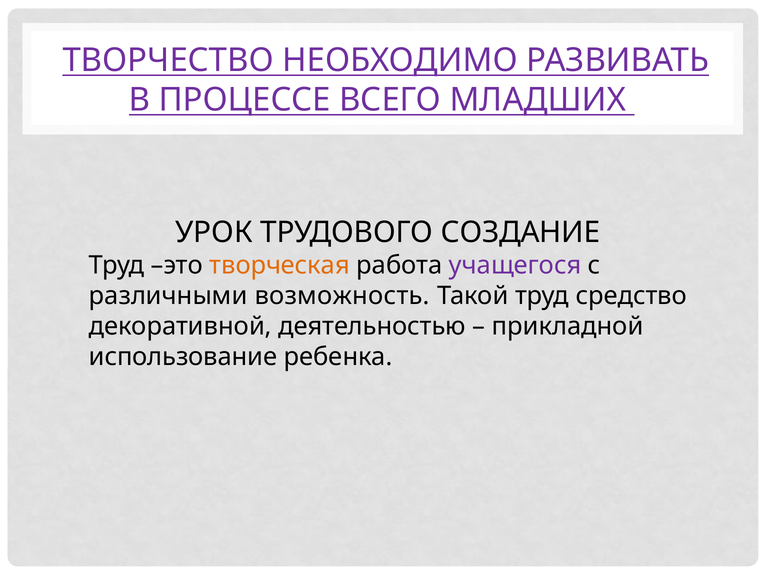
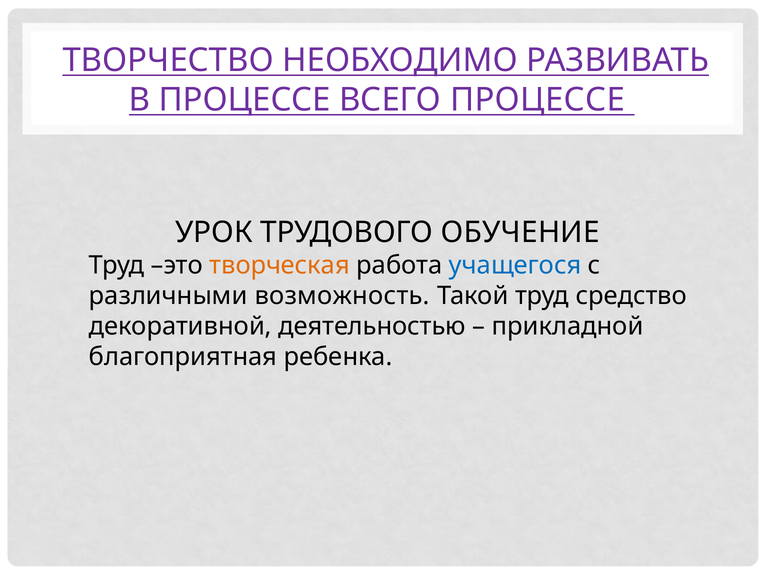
ВСЕГО МЛАДШИХ: МЛАДШИХ -> ПРОЦЕССЕ
СОЗДАНИЕ: СОЗДАНИЕ -> ОБУЧЕНИЕ
учащегося colour: purple -> blue
использование: использование -> благоприятная
